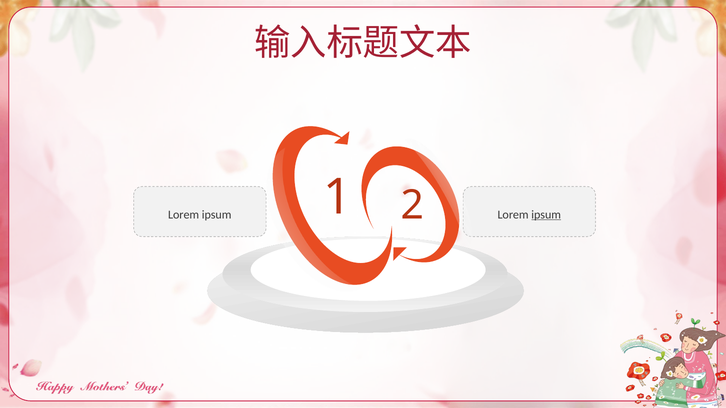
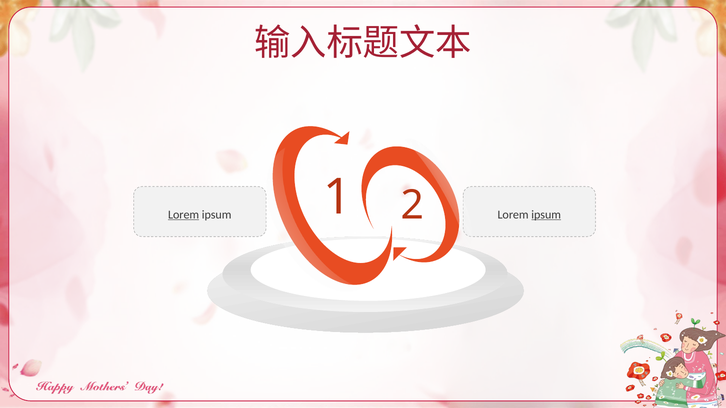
Lorem at (184, 215) underline: none -> present
